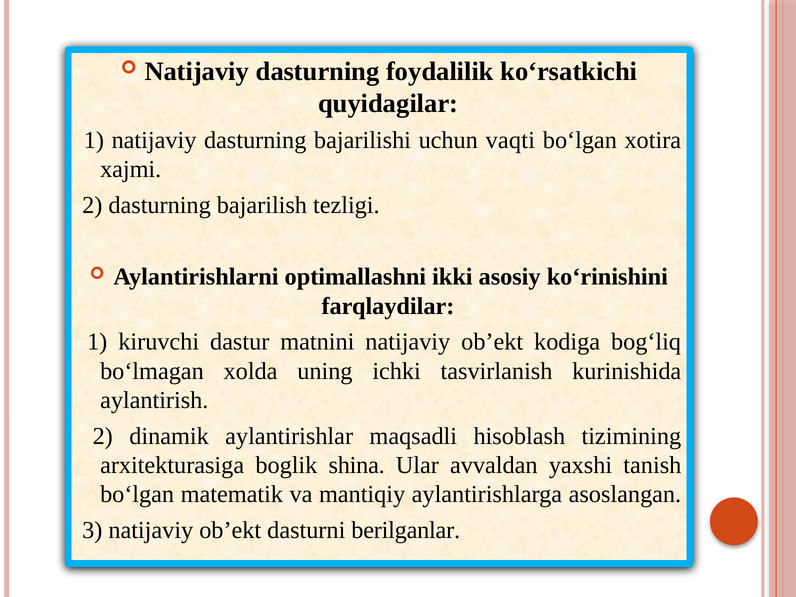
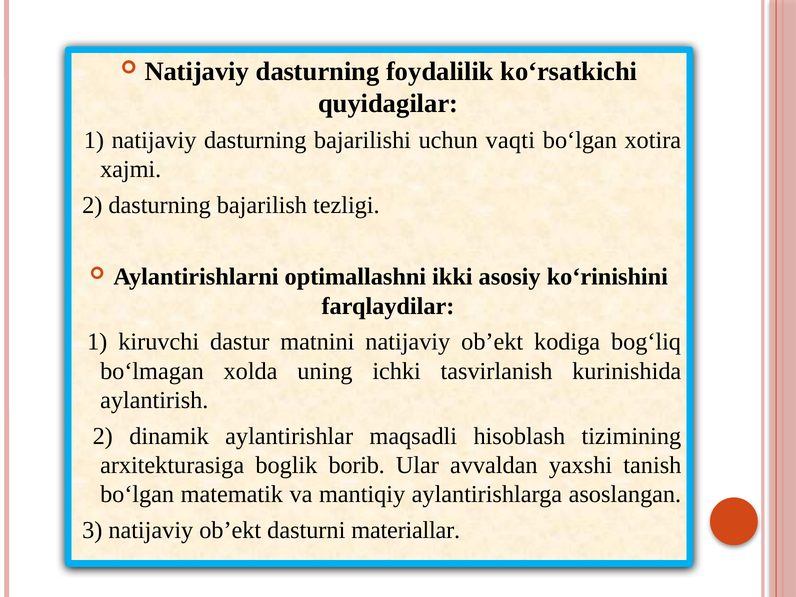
shina: shina -> borib
berilganlar: berilganlar -> materiallar
